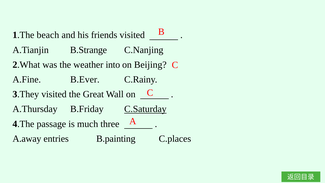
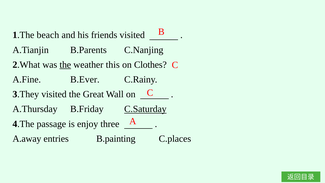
B.Strange: B.Strange -> B.Parents
the at (65, 65) underline: none -> present
into: into -> this
Beijing: Beijing -> Clothes
much: much -> enjoy
